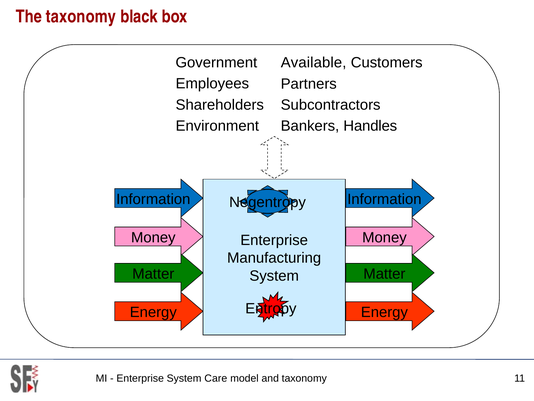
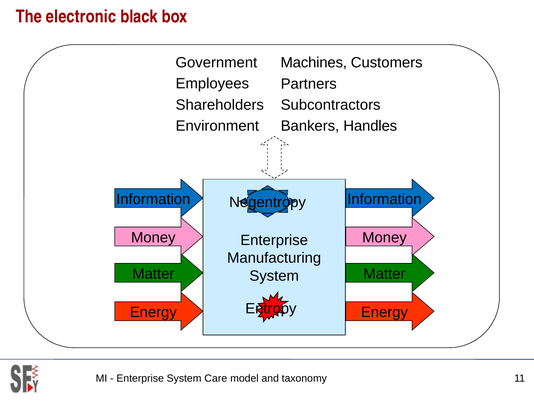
The taxonomy: taxonomy -> electronic
Available: Available -> Machines
